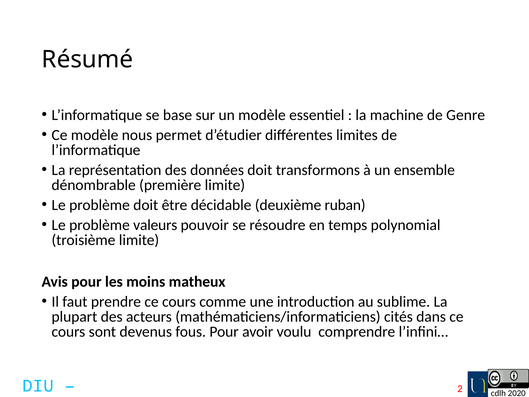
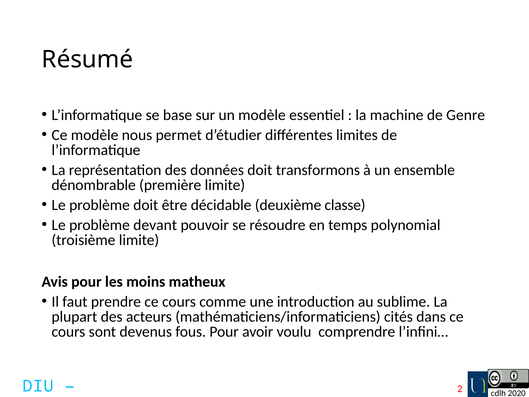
ruban: ruban -> classe
valeurs: valeurs -> devant
